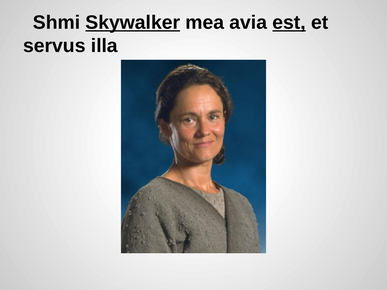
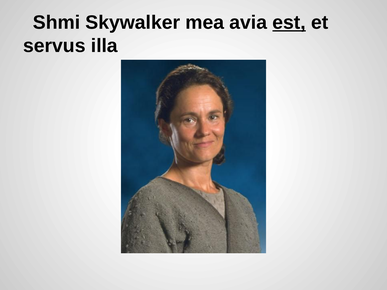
Skywalker underline: present -> none
